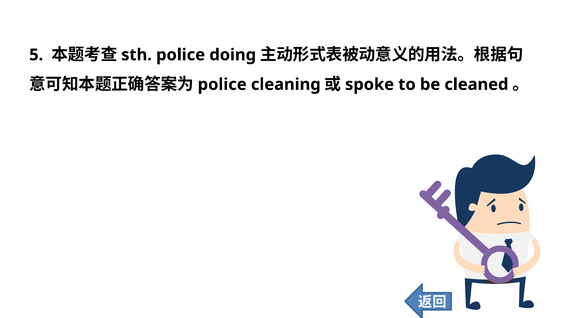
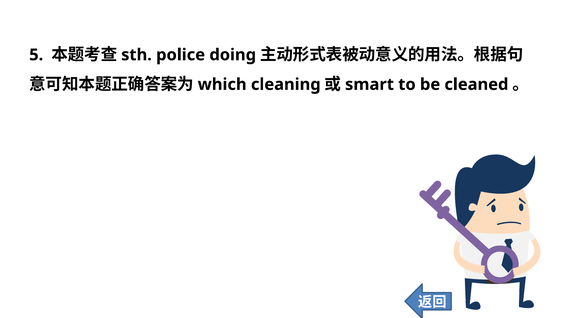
police at (222, 84): police -> which
spoke: spoke -> smart
